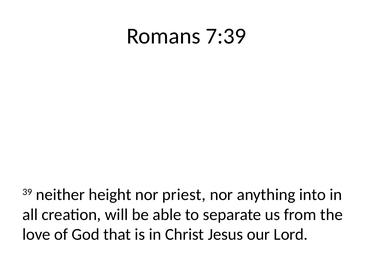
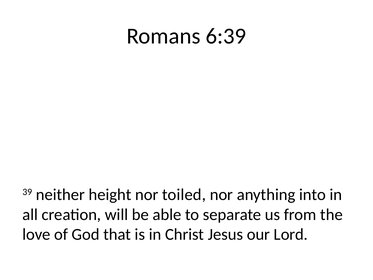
7:39: 7:39 -> 6:39
priest: priest -> toiled
